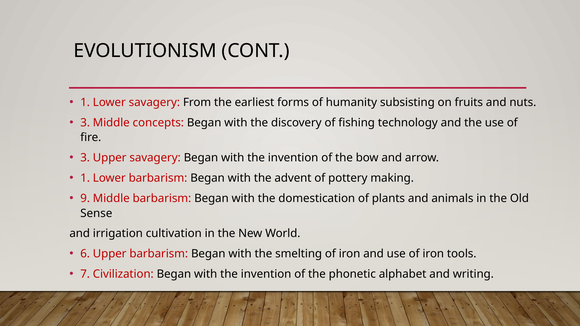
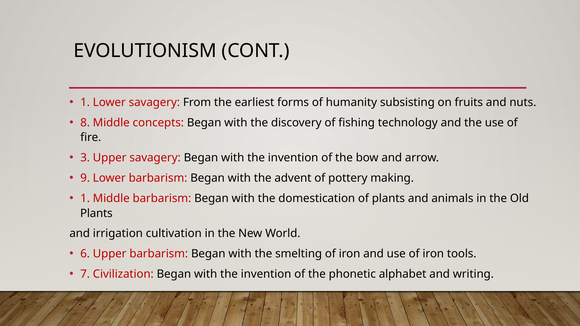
3 at (85, 123): 3 -> 8
1 at (85, 178): 1 -> 9
9 at (85, 199): 9 -> 1
Sense at (96, 213): Sense -> Plants
